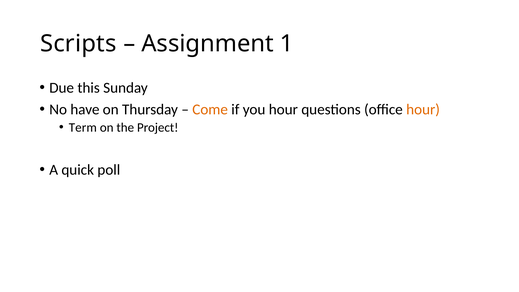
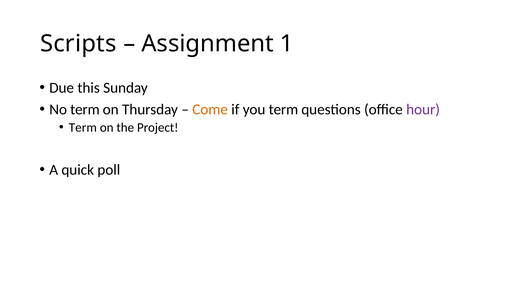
No have: have -> term
you hour: hour -> term
hour at (423, 110) colour: orange -> purple
